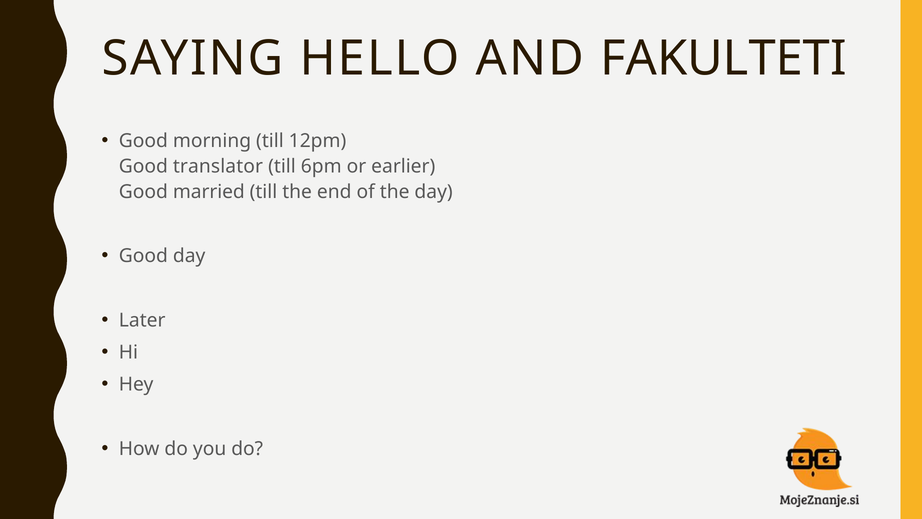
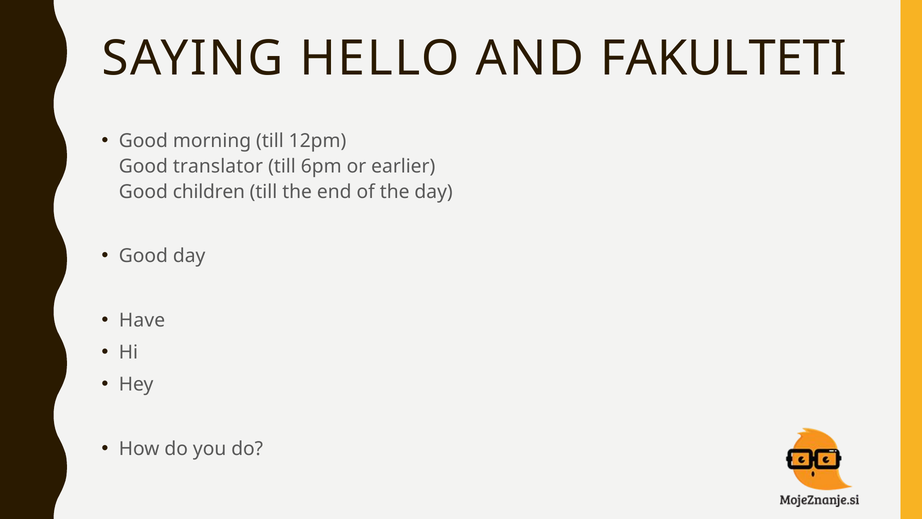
married: married -> children
Later: Later -> Have
